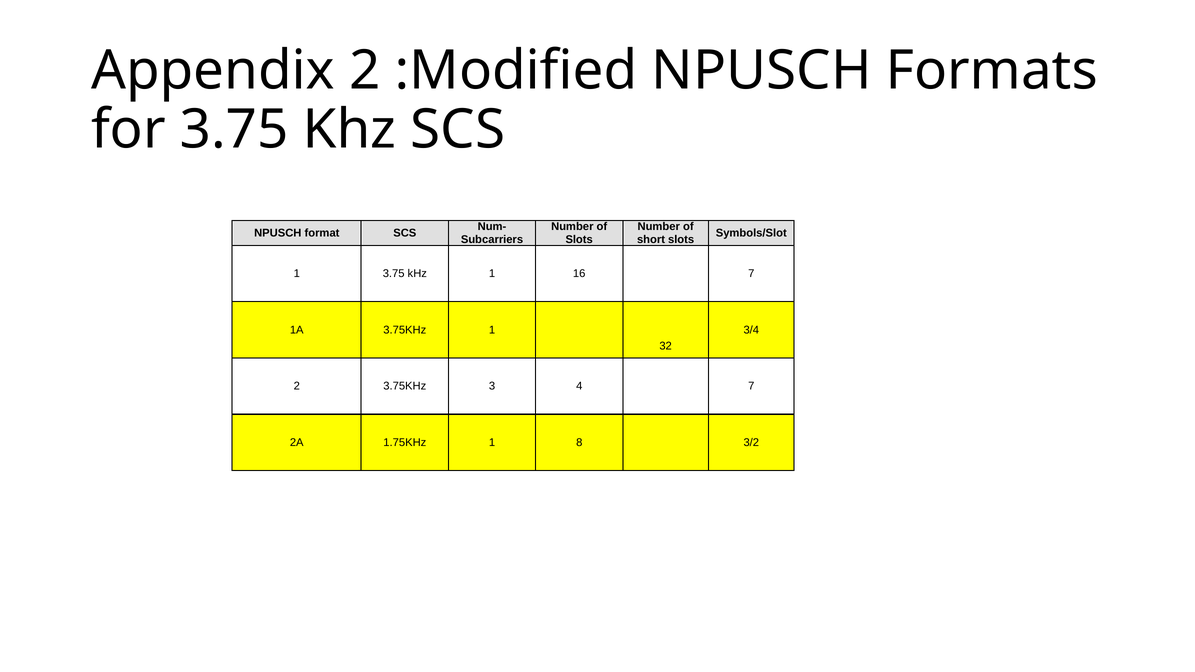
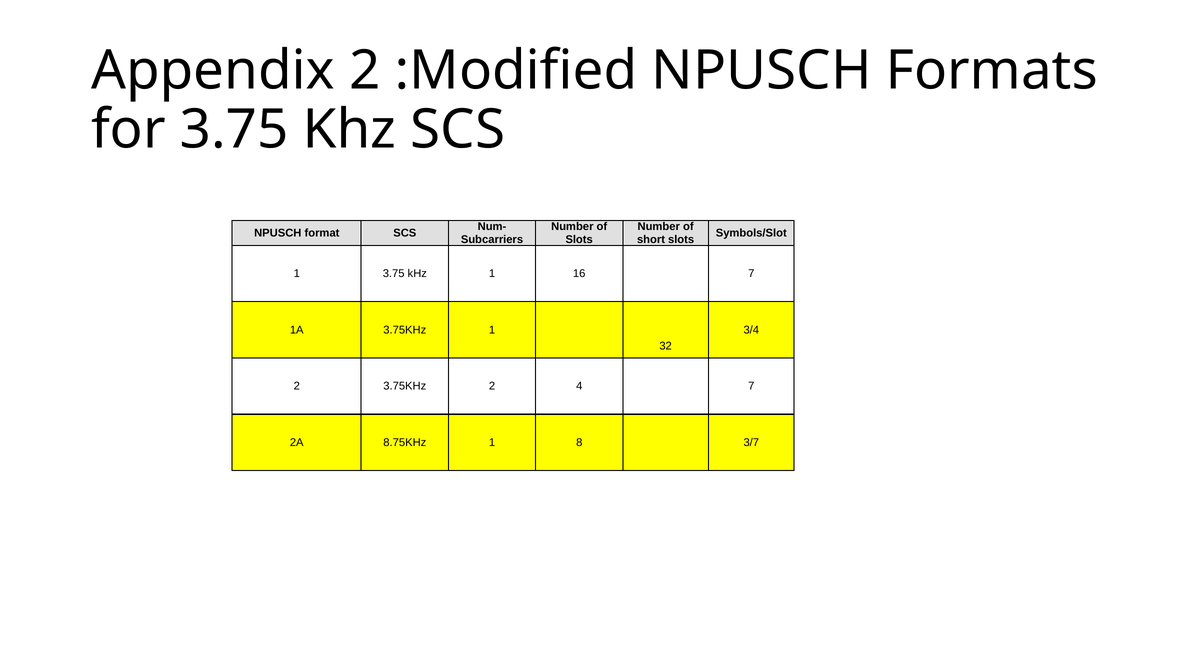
3.75KHz 3: 3 -> 2
1.75KHz: 1.75KHz -> 8.75KHz
3/2: 3/2 -> 3/7
